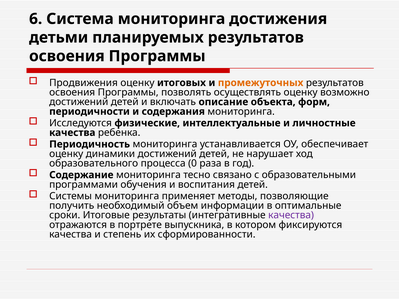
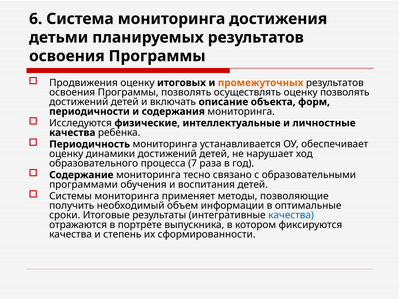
оценку возможно: возможно -> позволять
0: 0 -> 7
качества at (291, 215) colour: purple -> blue
